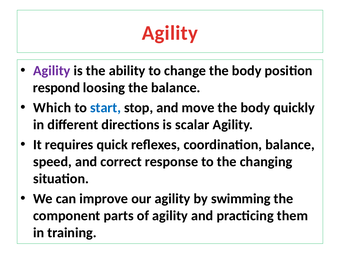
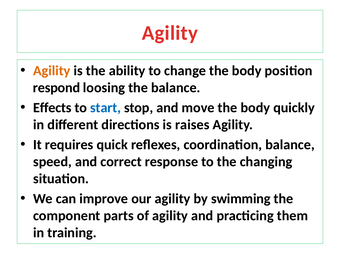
Agility at (52, 71) colour: purple -> orange
Which: Which -> Effects
scalar: scalar -> raises
